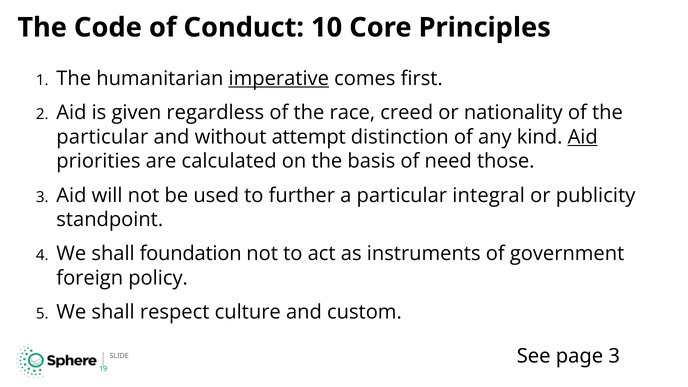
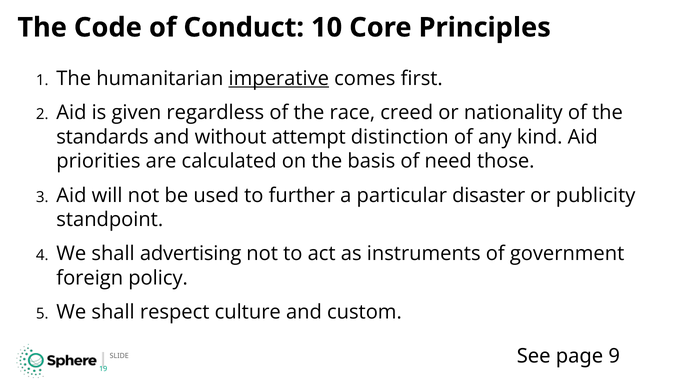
particular at (102, 137): particular -> standards
Aid at (583, 137) underline: present -> none
integral: integral -> disaster
foundation: foundation -> advertising
page 3: 3 -> 9
